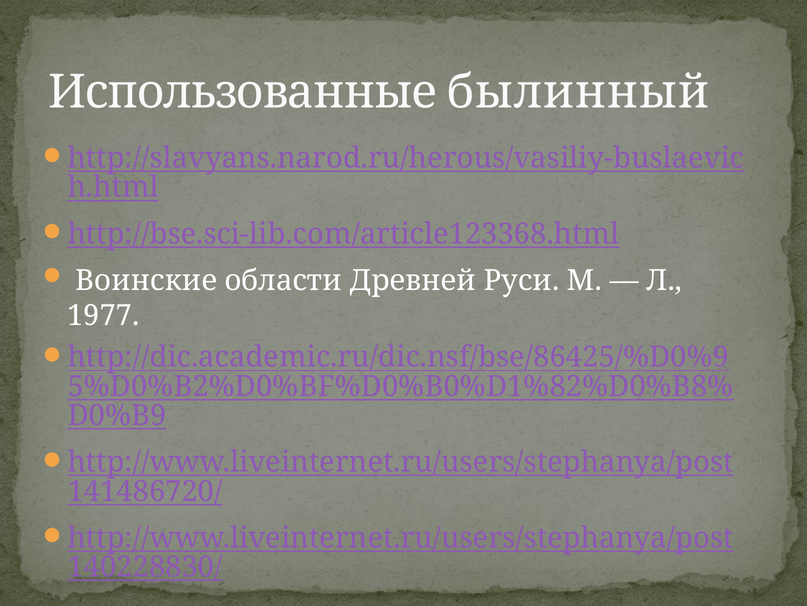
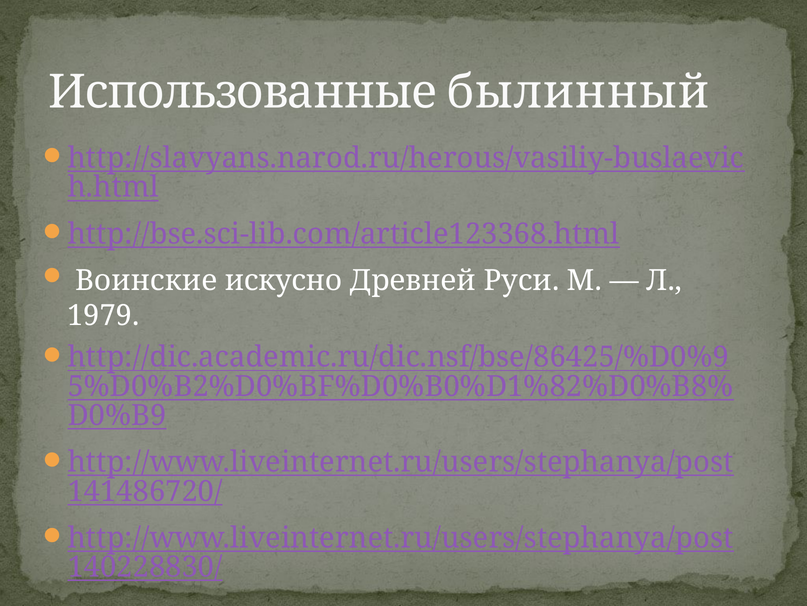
области: области -> искусно
1977: 1977 -> 1979
